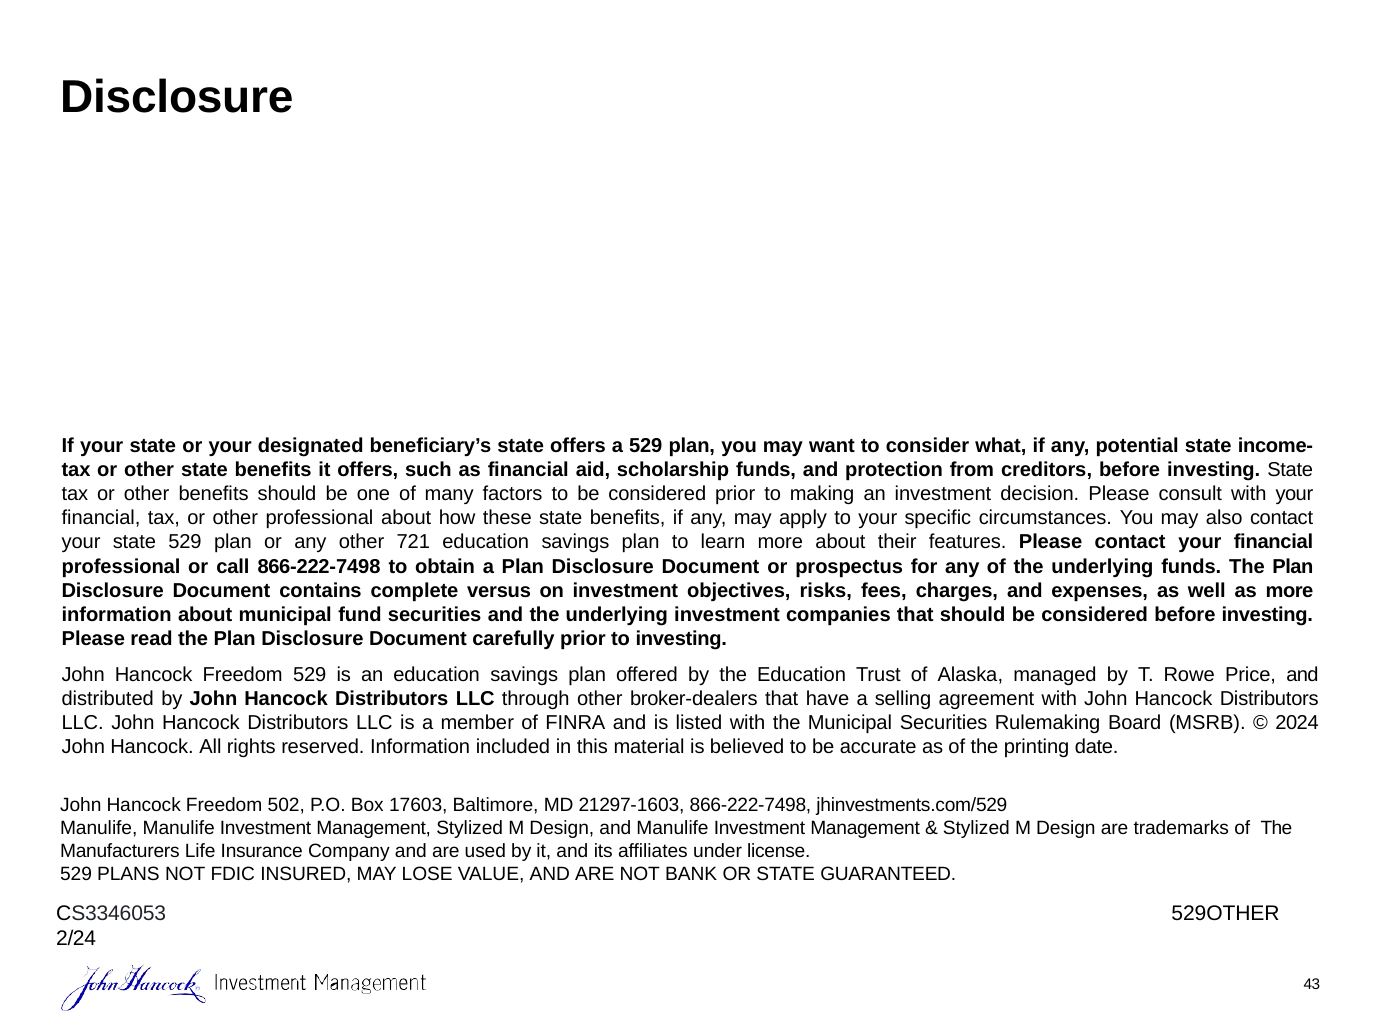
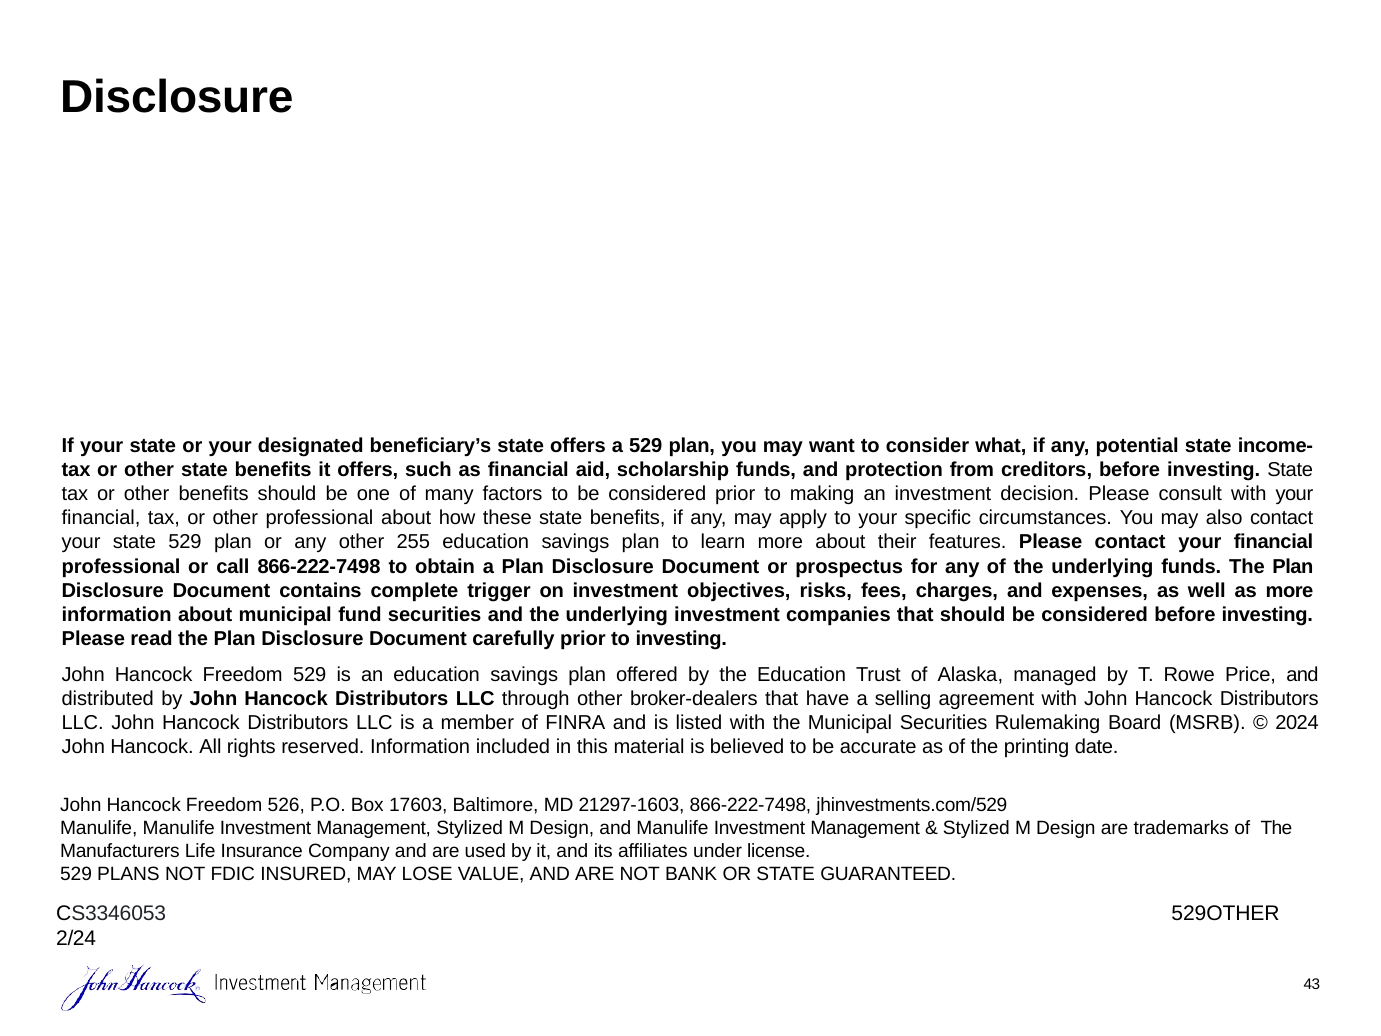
721: 721 -> 255
versus: versus -> trigger
502: 502 -> 526
